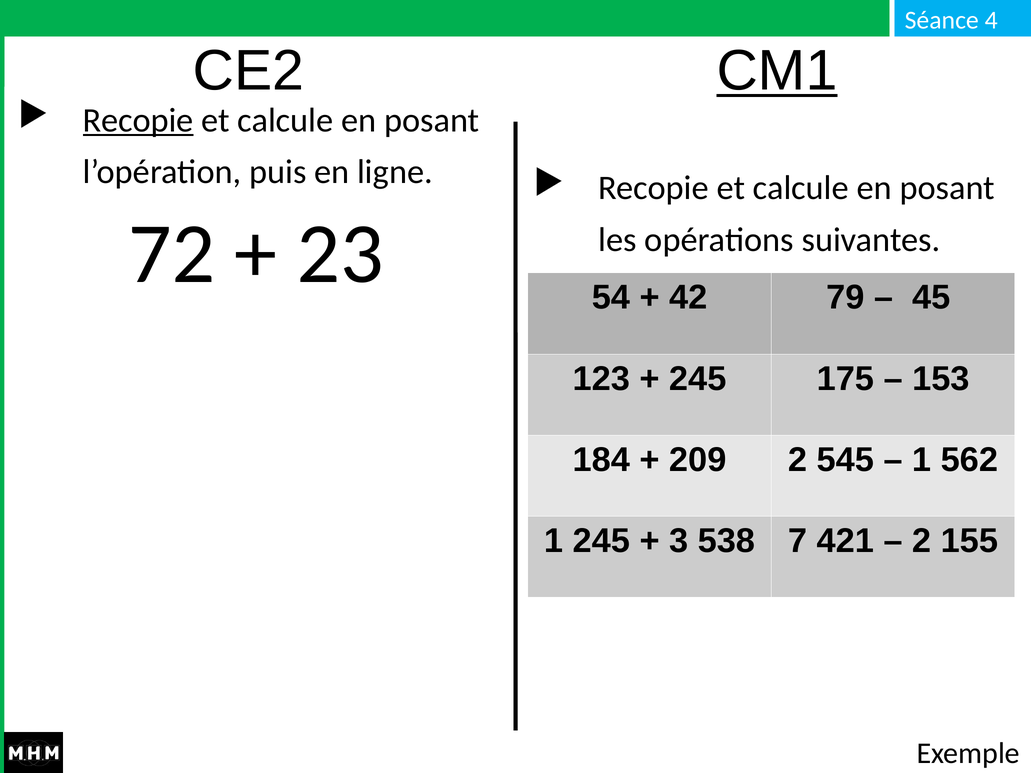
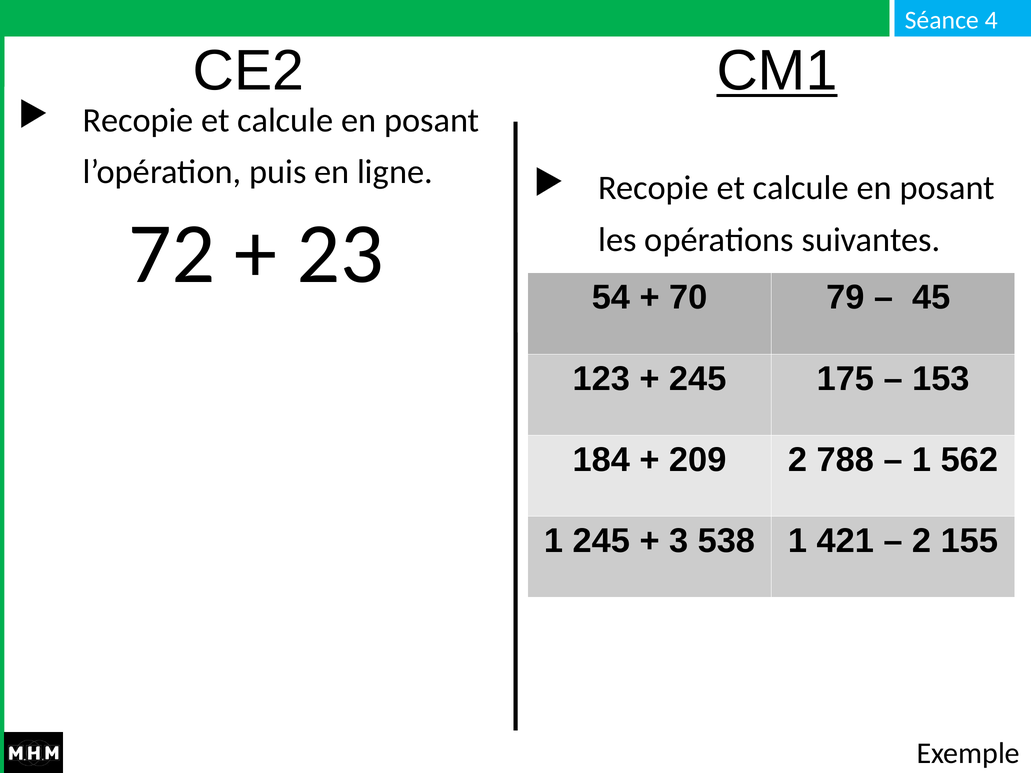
Recopie at (138, 120) underline: present -> none
42: 42 -> 70
545: 545 -> 788
538 7: 7 -> 1
